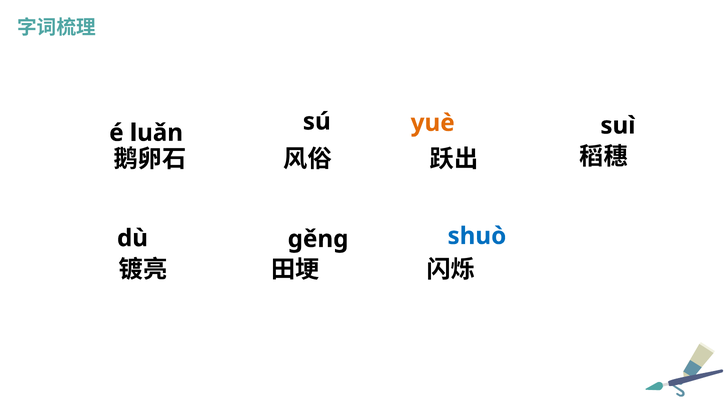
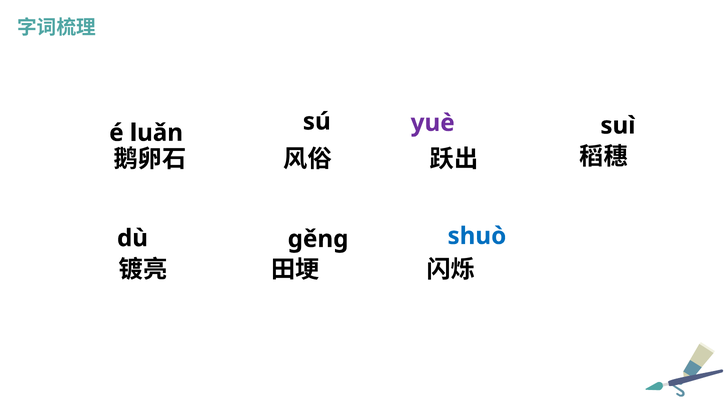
yuè colour: orange -> purple
